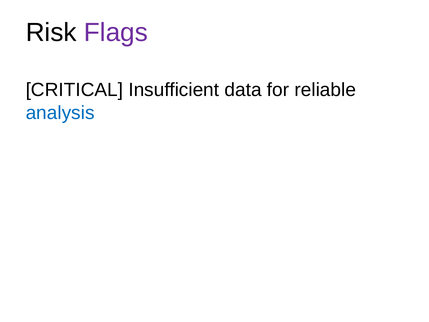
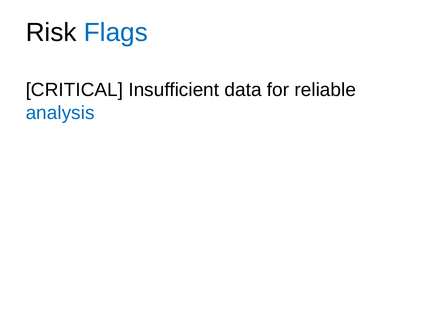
Flags colour: purple -> blue
